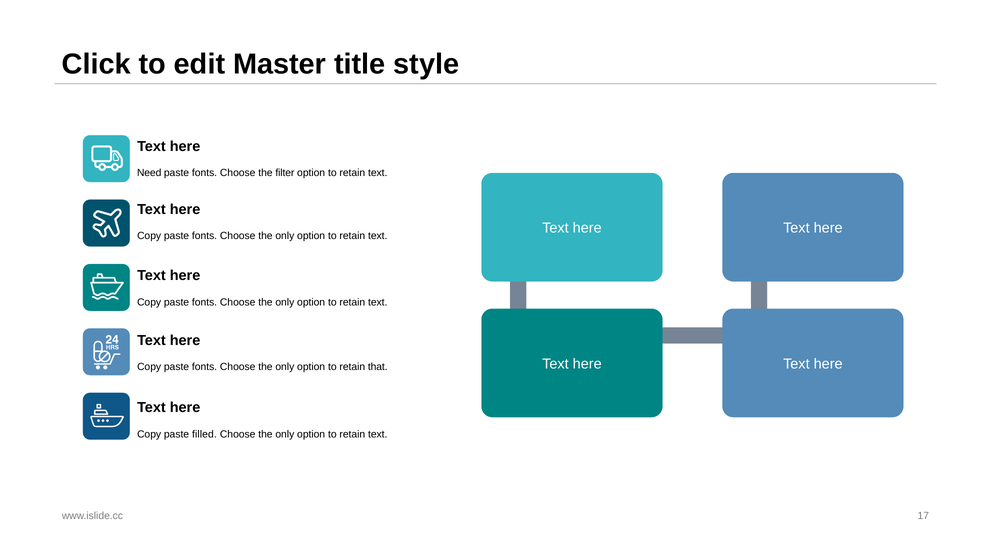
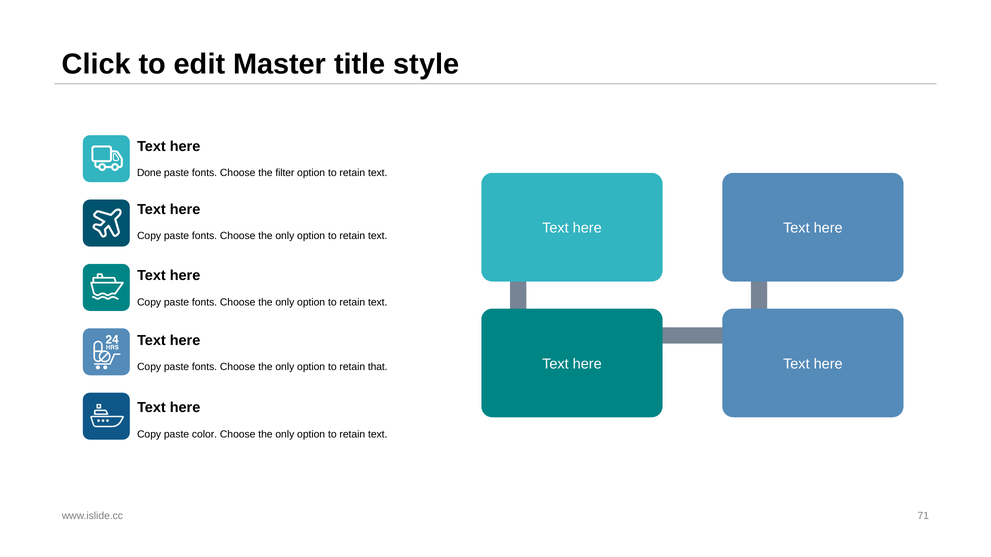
Need: Need -> Done
filled: filled -> color
17: 17 -> 71
